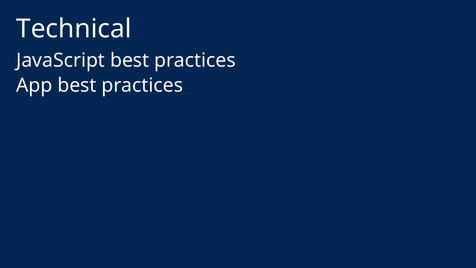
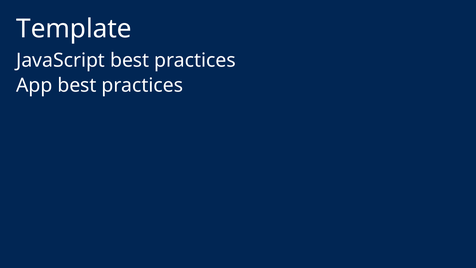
Technical: Technical -> Template
